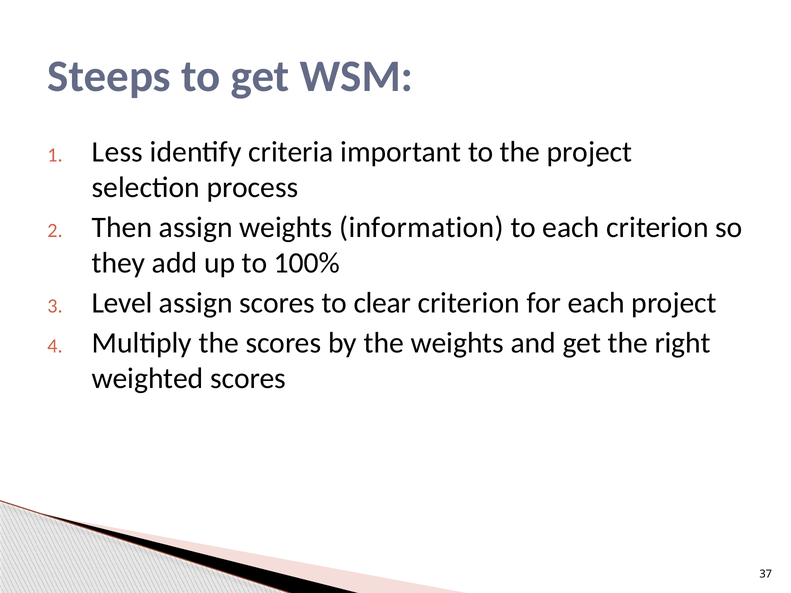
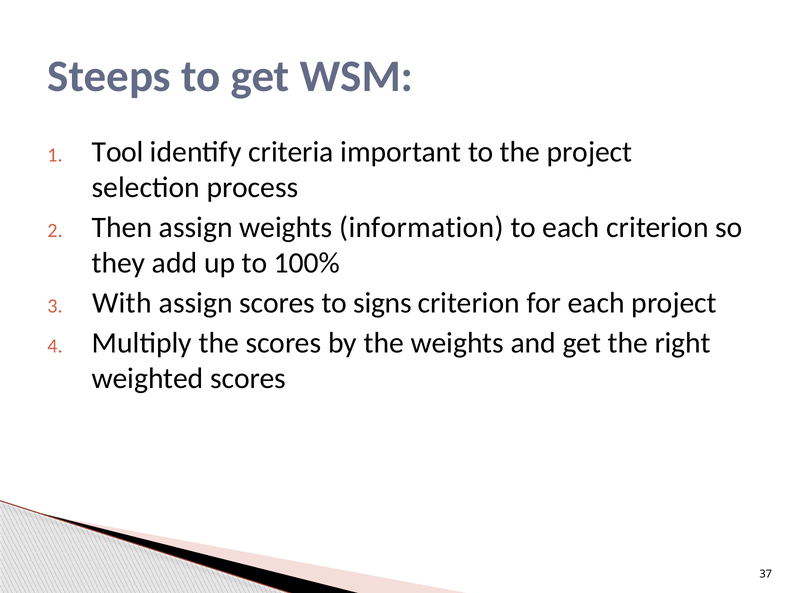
Less: Less -> Tool
Level: Level -> With
clear: clear -> signs
